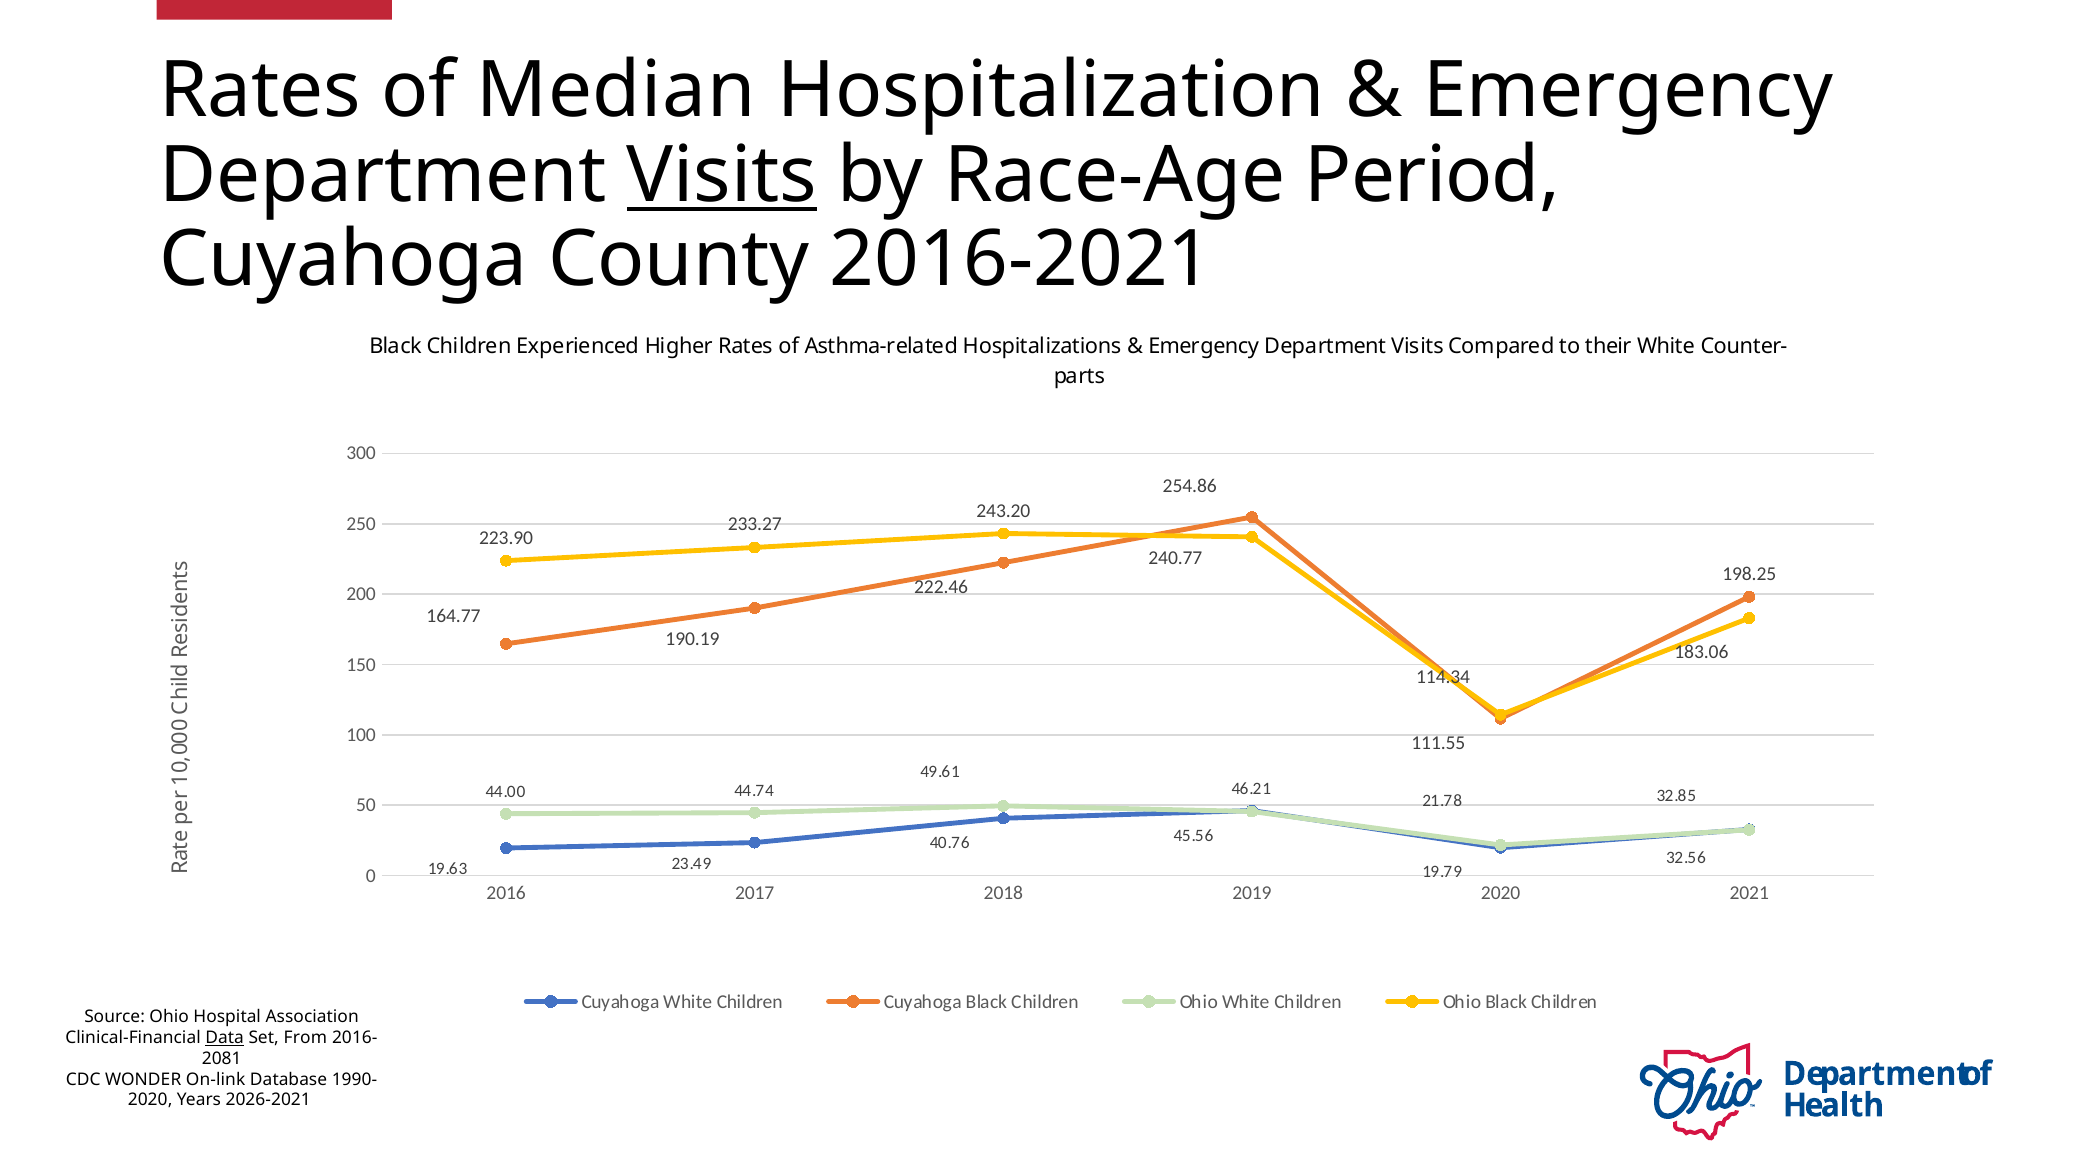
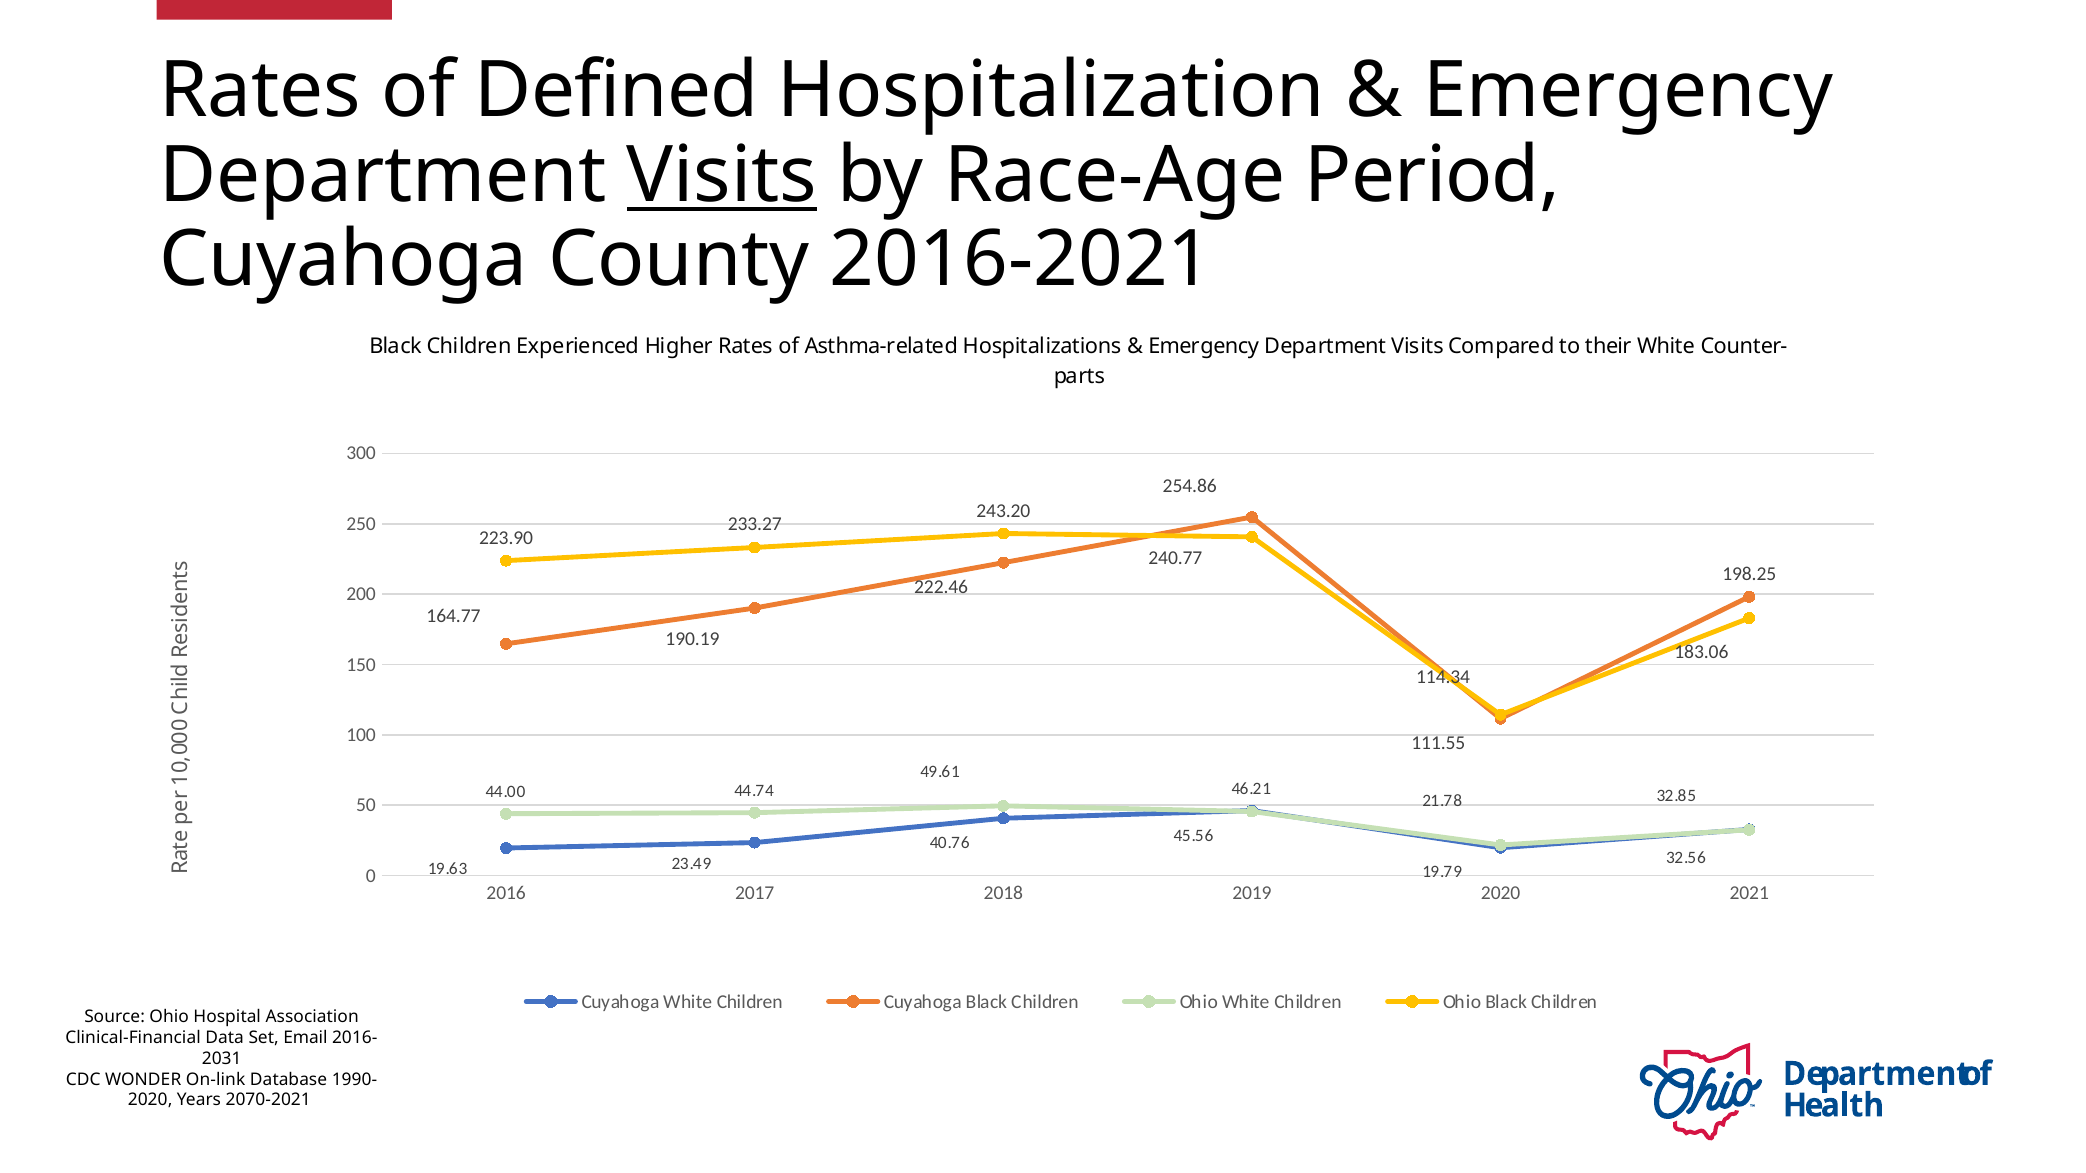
Median: Median -> Defined
Data underline: present -> none
From: From -> Email
2081: 2081 -> 2031
2026-2021: 2026-2021 -> 2070-2021
